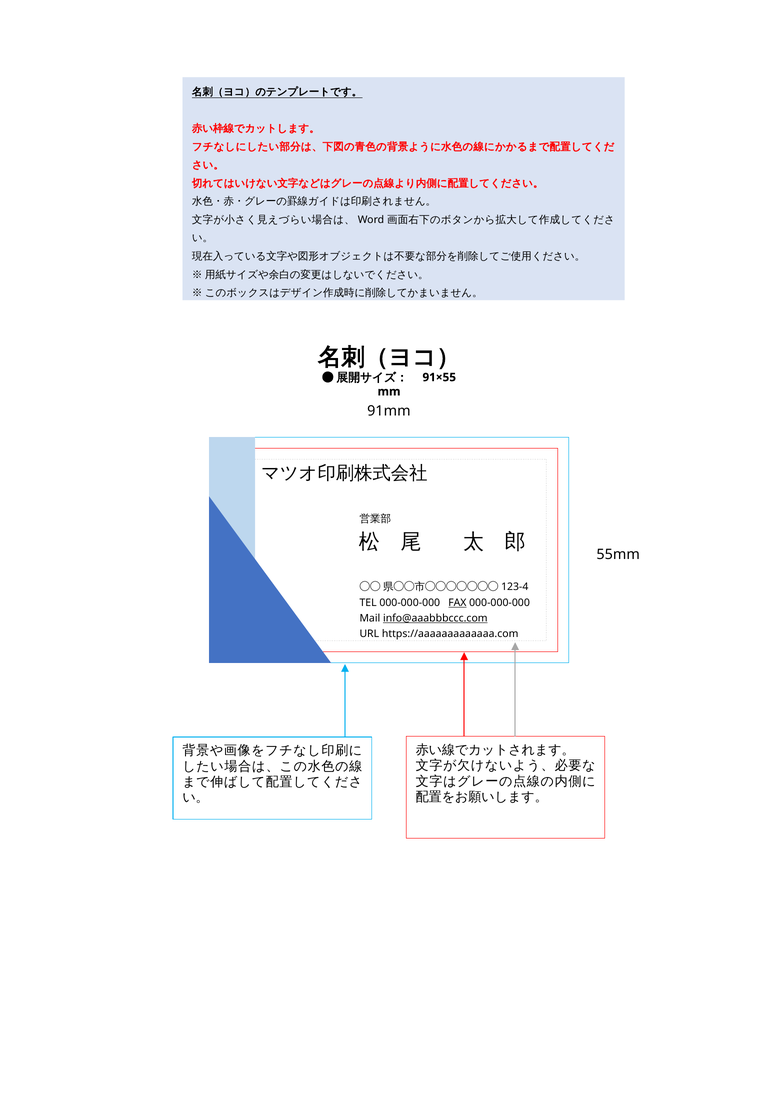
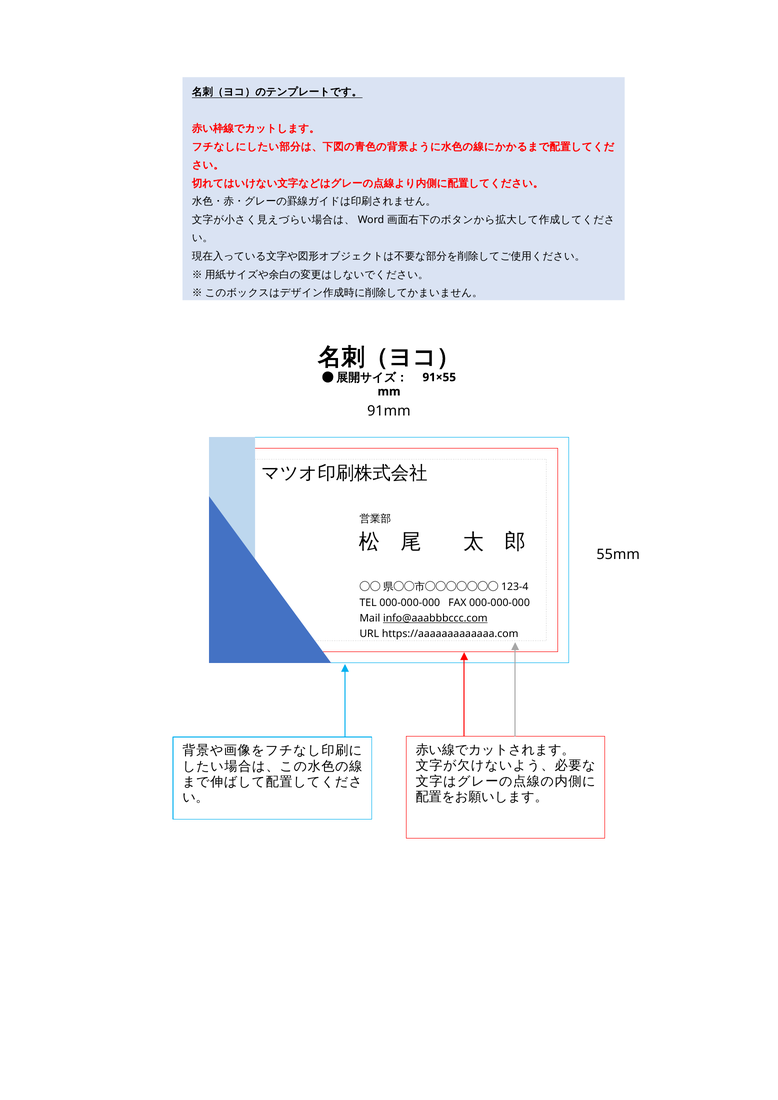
FAX underline: present -> none
